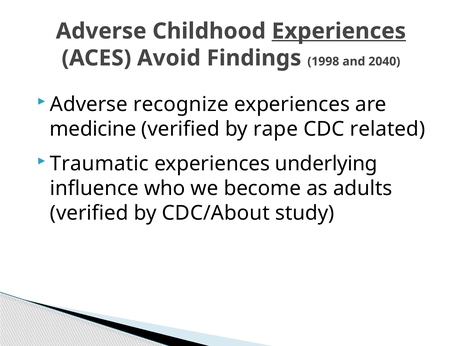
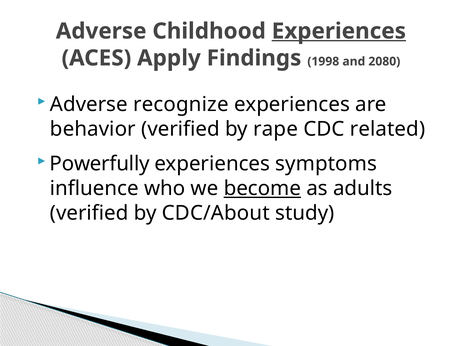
Avoid: Avoid -> Apply
2040: 2040 -> 2080
medicine: medicine -> behavior
Traumatic: Traumatic -> Powerfully
underlying: underlying -> symptoms
become underline: none -> present
